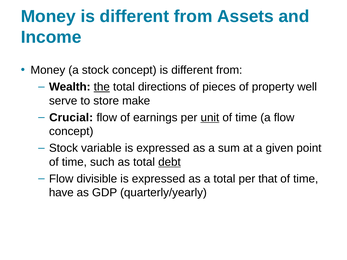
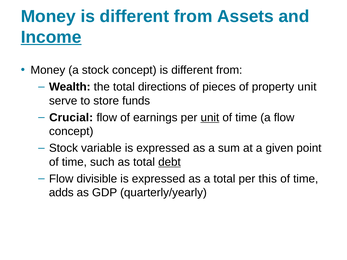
Income underline: none -> present
the underline: present -> none
property well: well -> unit
make: make -> funds
that: that -> this
have: have -> adds
